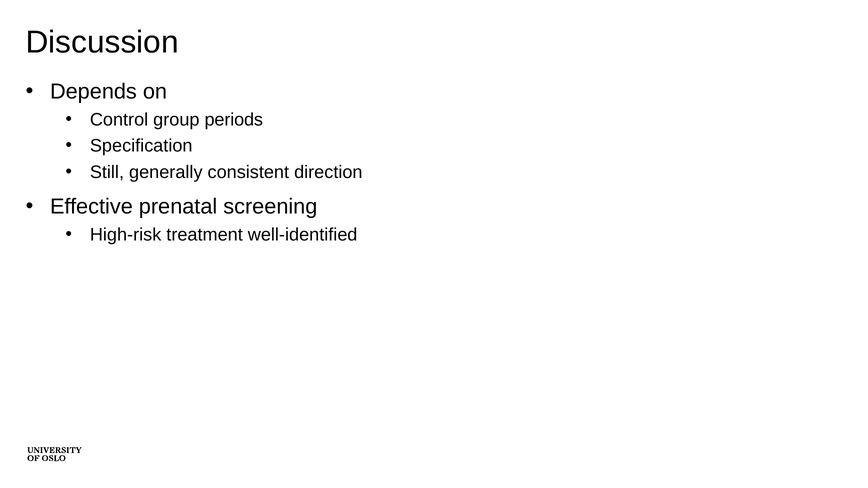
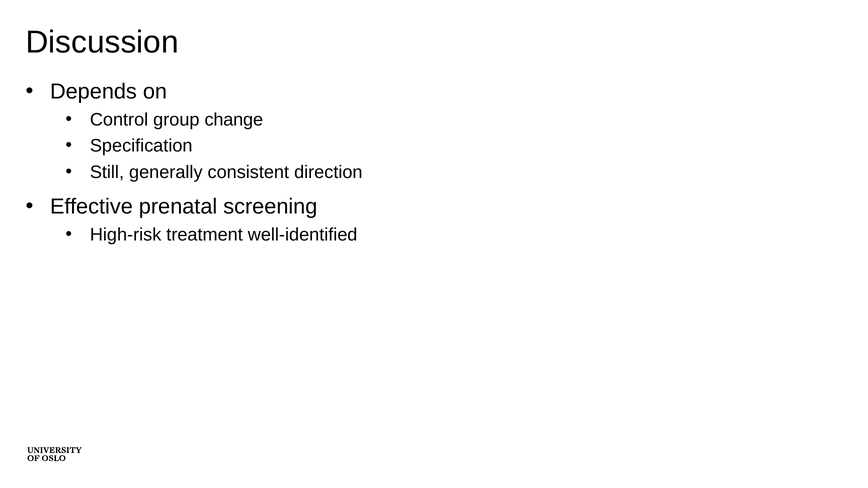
periods: periods -> change
